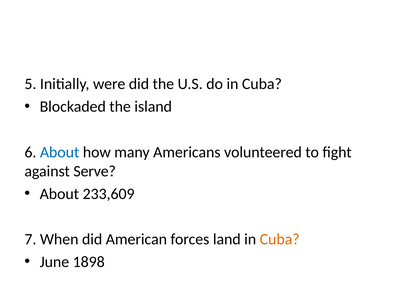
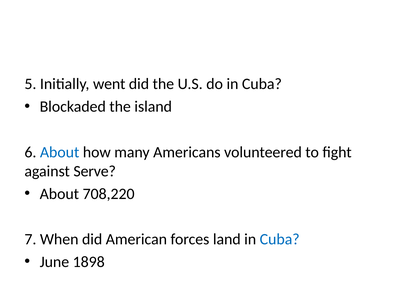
were: were -> went
233,609: 233,609 -> 708,220
Cuba at (280, 239) colour: orange -> blue
